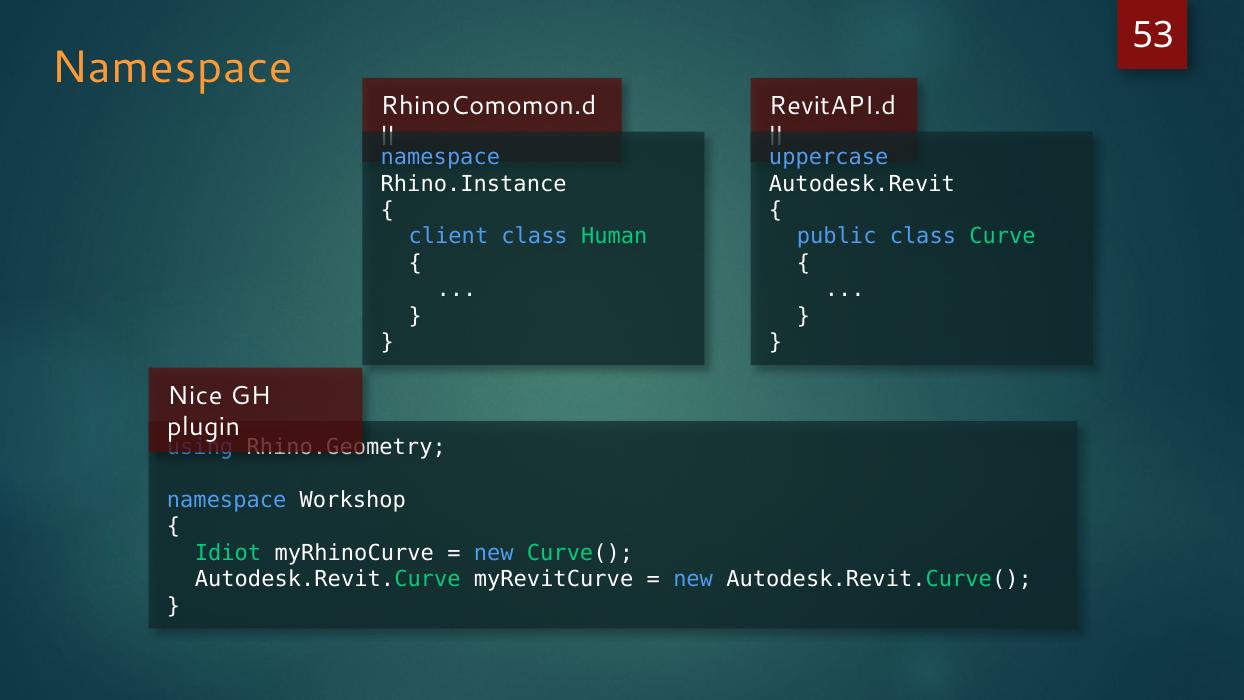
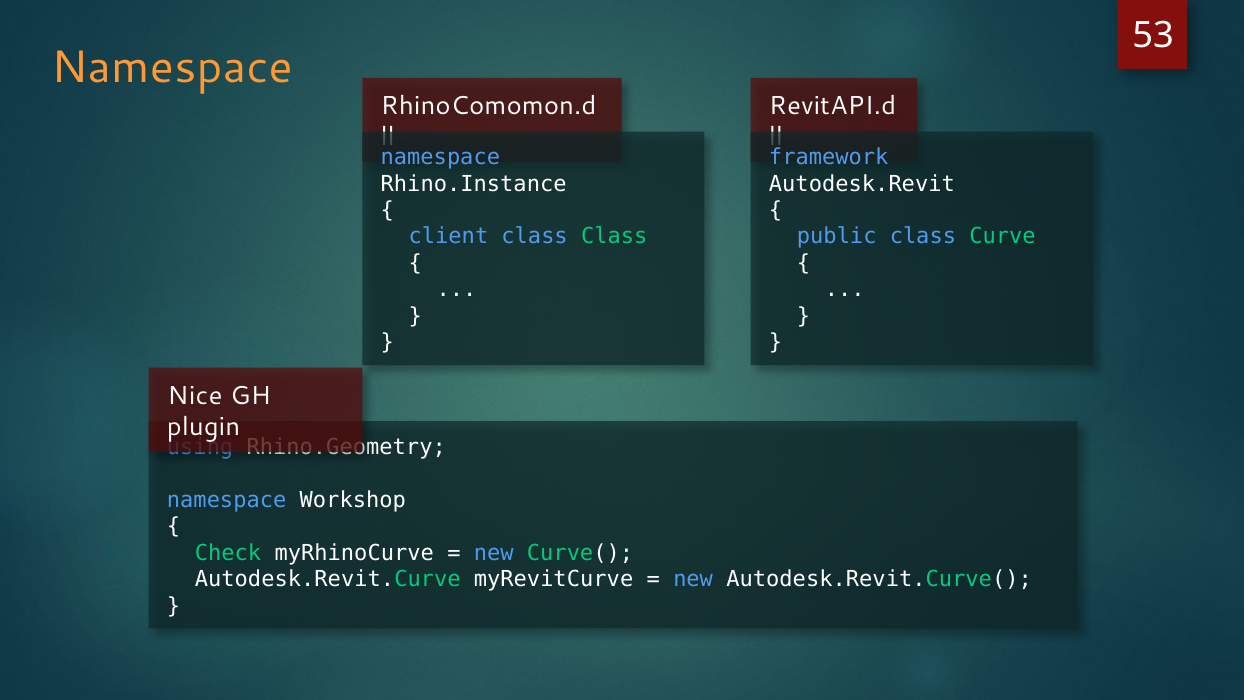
uppercase: uppercase -> framework
class Human: Human -> Class
Idiot: Idiot -> Check
